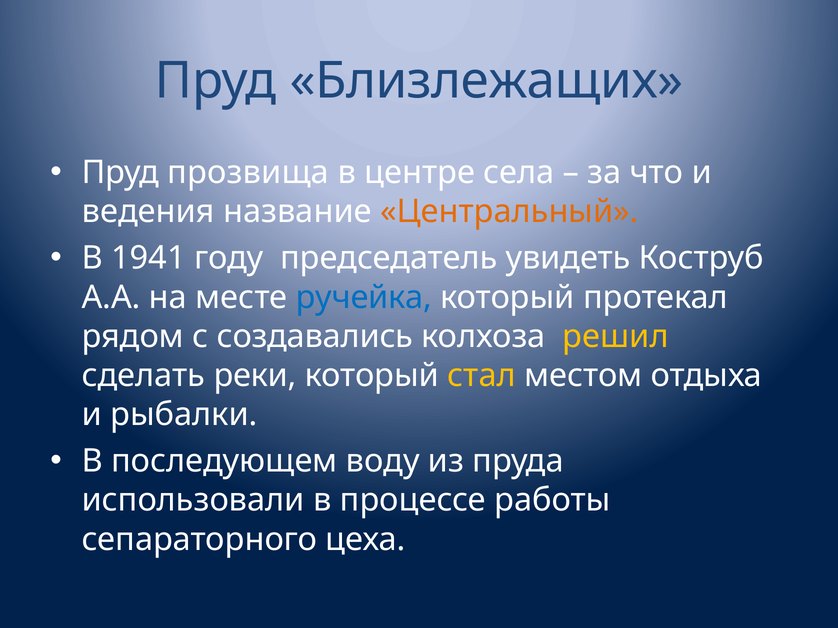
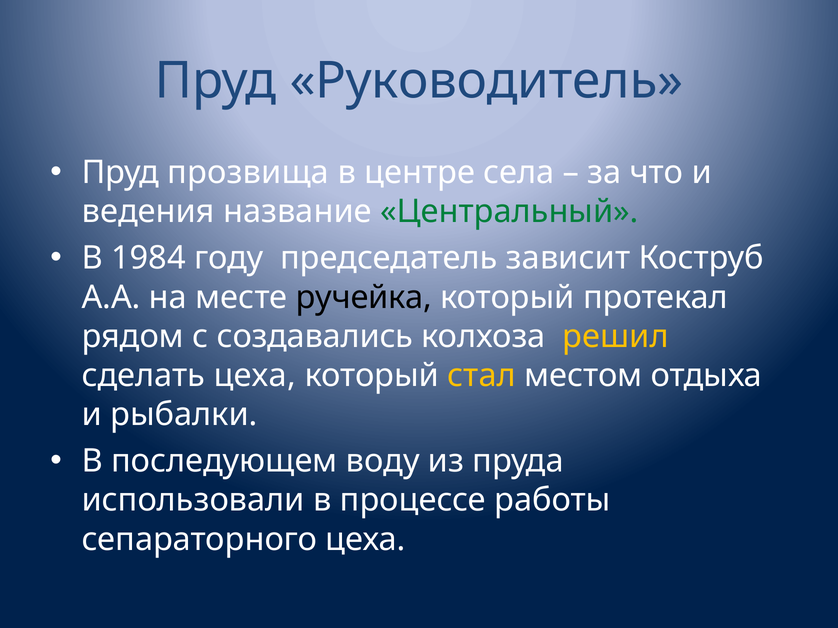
Близлежащих: Близлежащих -> Руководитель
Центральный colour: orange -> green
1941: 1941 -> 1984
увидеть: увидеть -> зависит
ручейка colour: blue -> black
сделать реки: реки -> цеха
